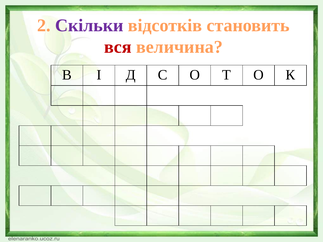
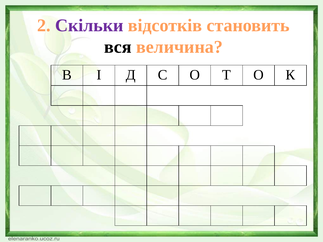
вся colour: red -> black
